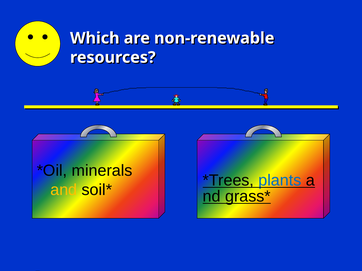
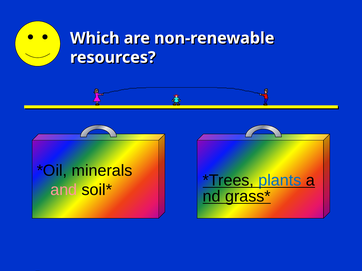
and colour: yellow -> pink
